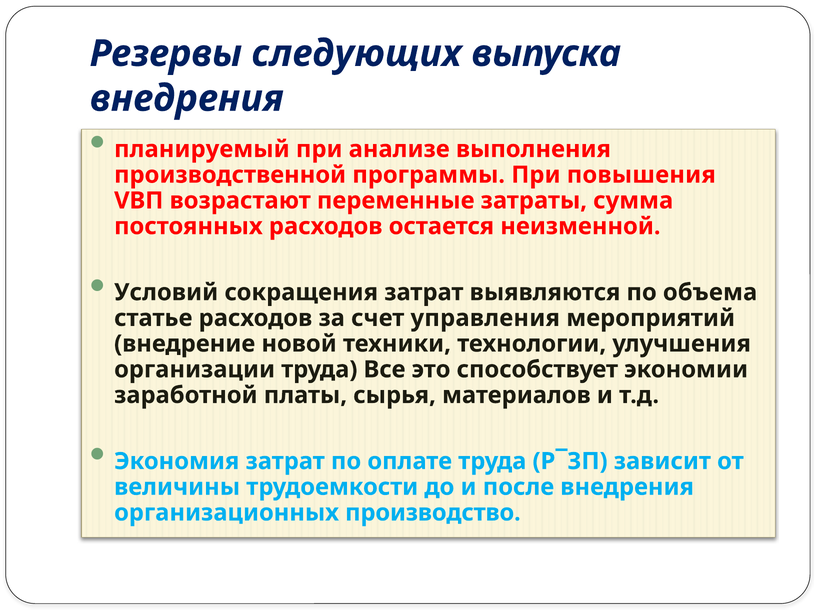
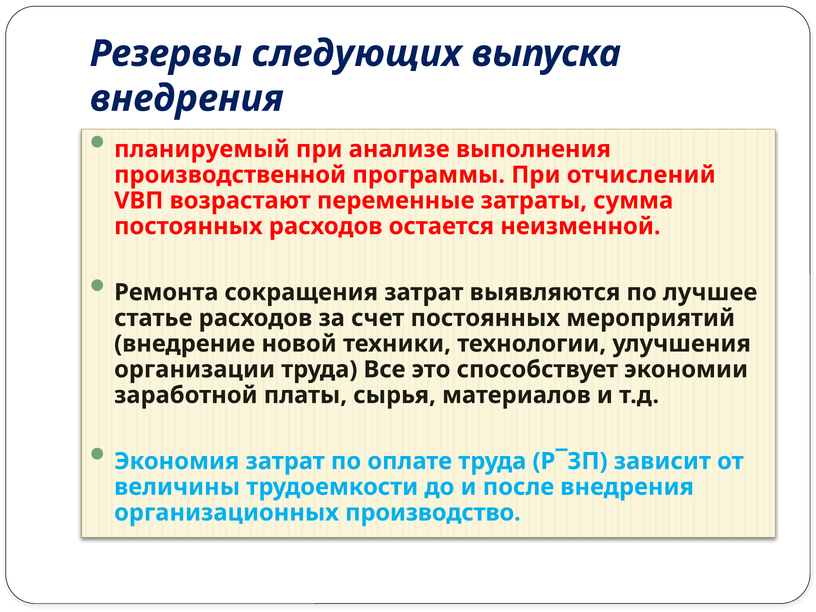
повышения: повышения -> отчислений
Условий: Условий -> Ремонта
объема: объема -> лучшее
счет управления: управления -> постоянных
